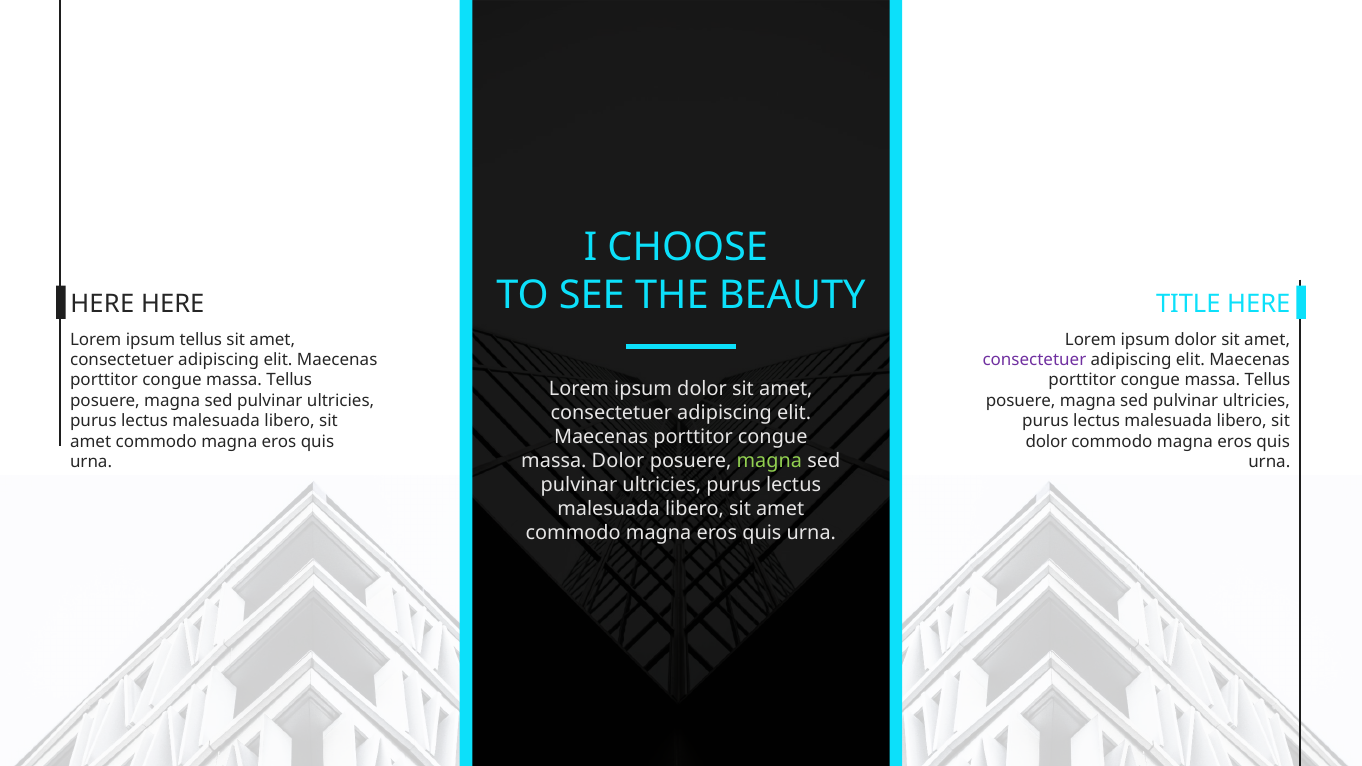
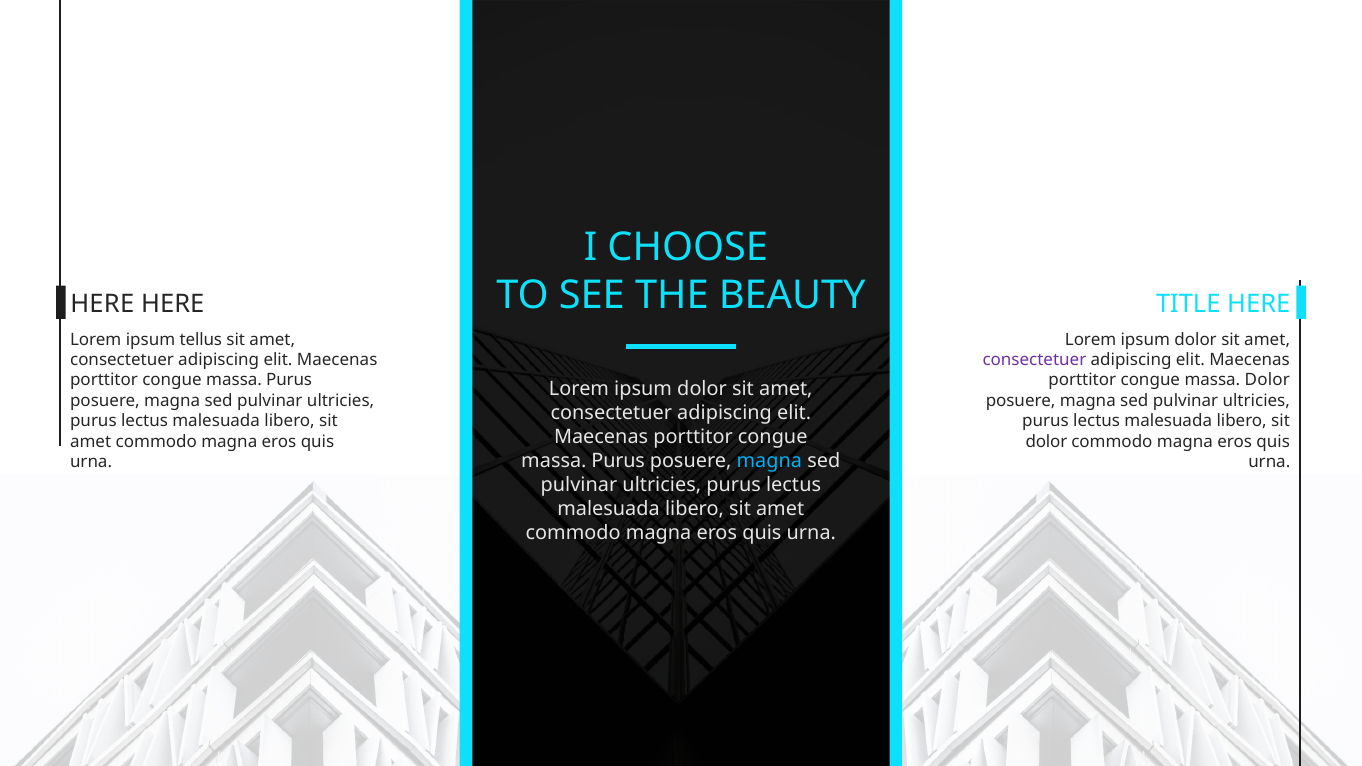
Tellus at (289, 380): Tellus -> Purus
Tellus at (1267, 380): Tellus -> Dolor
Dolor at (618, 461): Dolor -> Purus
magna at (769, 461) colour: light green -> light blue
